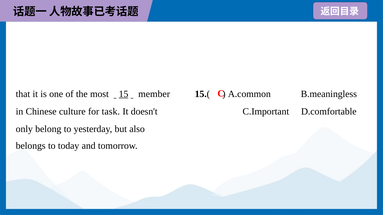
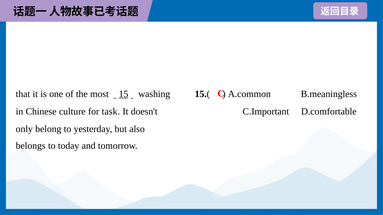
member: member -> washing
